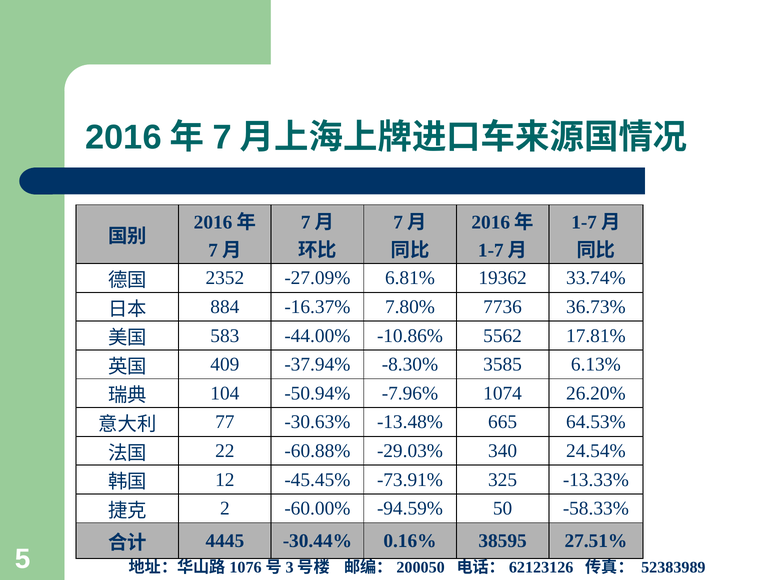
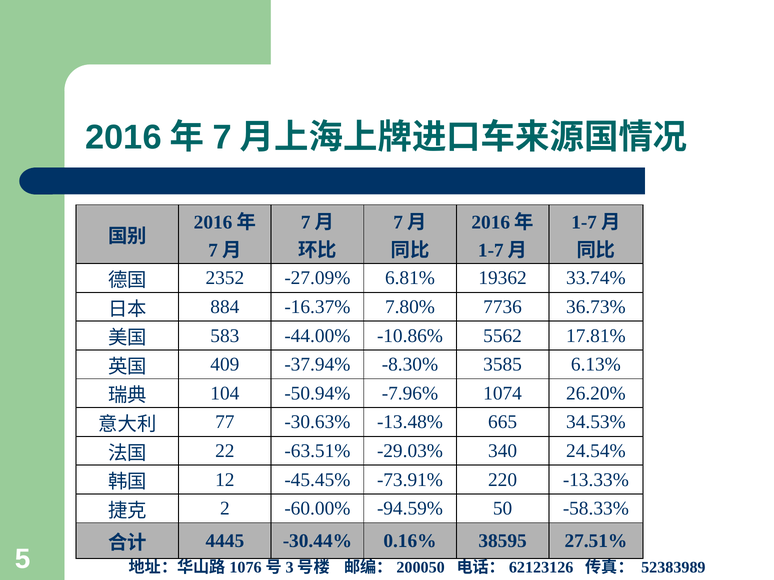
64.53%: 64.53% -> 34.53%
-60.88%: -60.88% -> -63.51%
325: 325 -> 220
